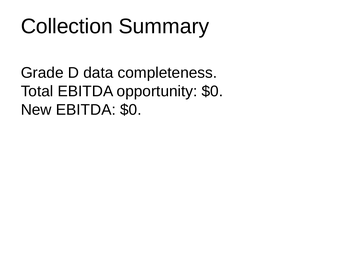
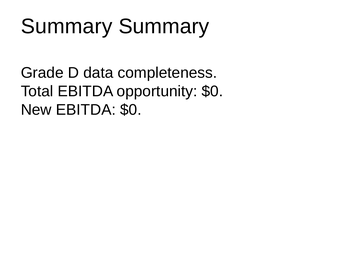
Collection at (67, 26): Collection -> Summary
